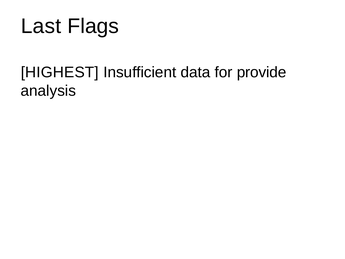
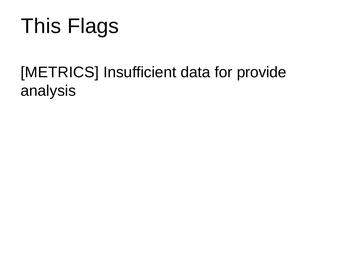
Last: Last -> This
HIGHEST: HIGHEST -> METRICS
